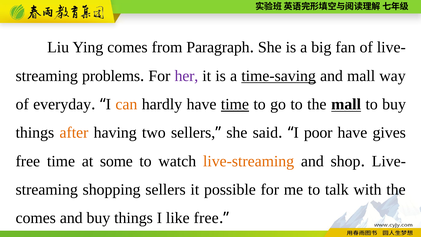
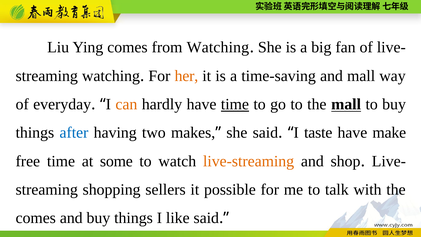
from Paragraph: Paragraph -> Watching
problems at (111, 76): problems -> watching
her colour: purple -> orange
time-saving underline: present -> none
after colour: orange -> blue
two sellers: sellers -> makes
poor: poor -> taste
gives: gives -> make
like free: free -> said
